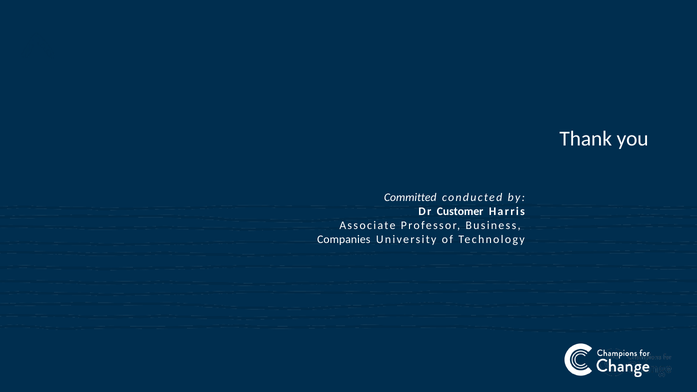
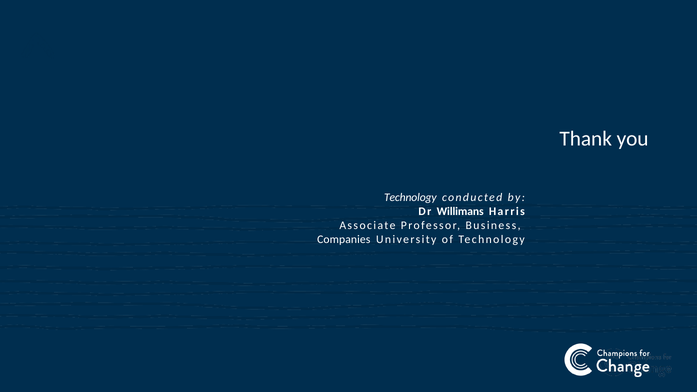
Committed at (410, 197): Committed -> Technology
Customer: Customer -> Willimans
